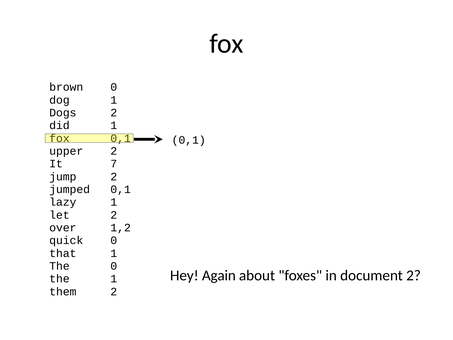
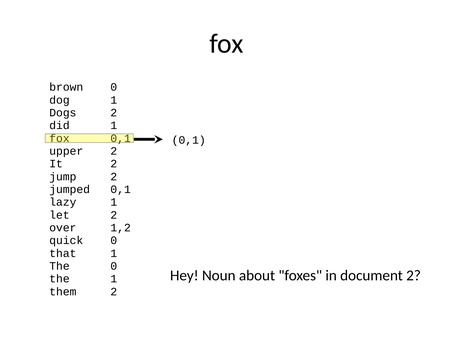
It 7: 7 -> 2
Again: Again -> Noun
